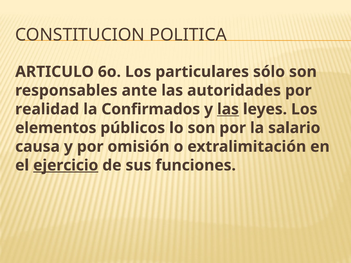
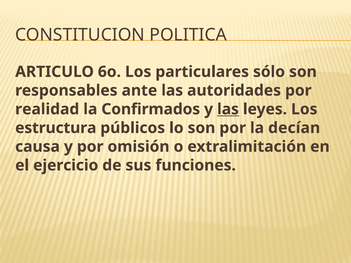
elementos: elementos -> estructura
salario: salario -> decían
ejercicio underline: present -> none
